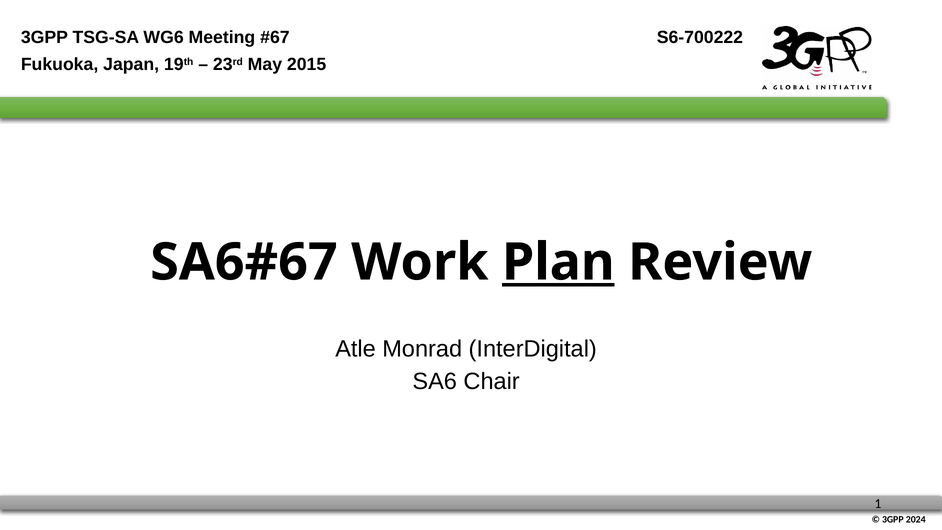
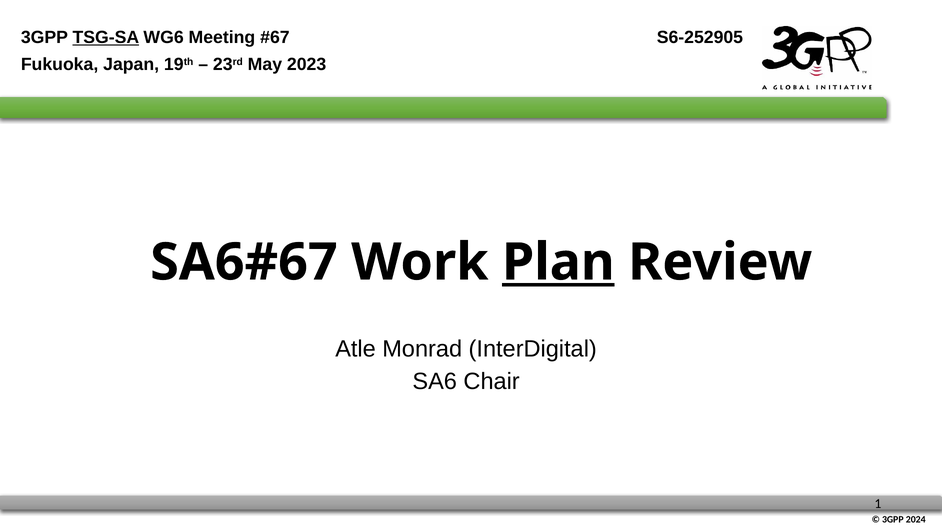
TSG-SA underline: none -> present
S6-700222: S6-700222 -> S6-252905
2015: 2015 -> 2023
